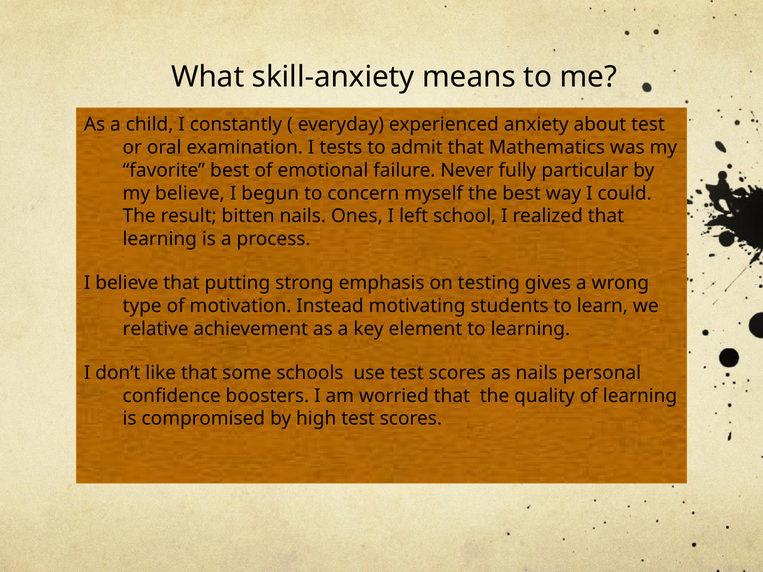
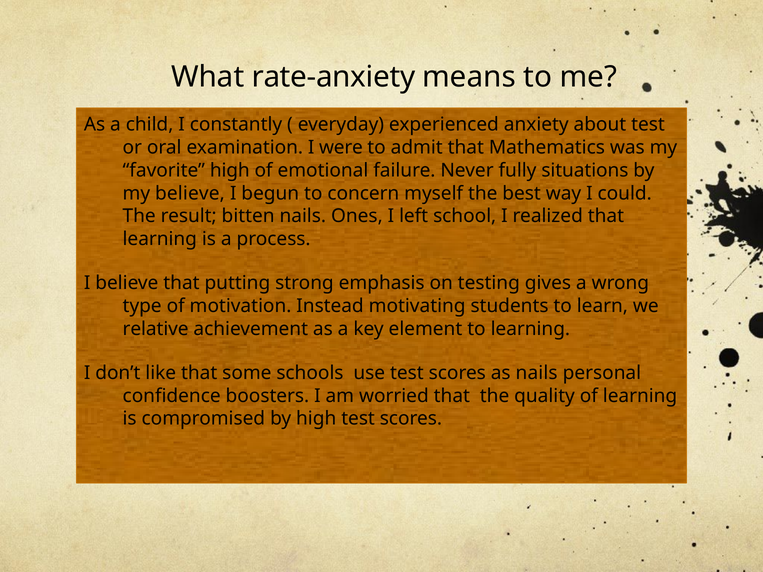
skill-anxiety: skill-anxiety -> rate-anxiety
tests: tests -> were
favorite best: best -> high
particular: particular -> situations
